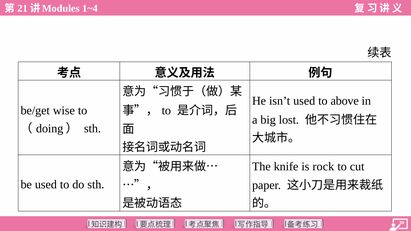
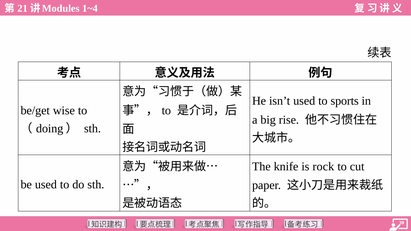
above: above -> sports
lost: lost -> rise
